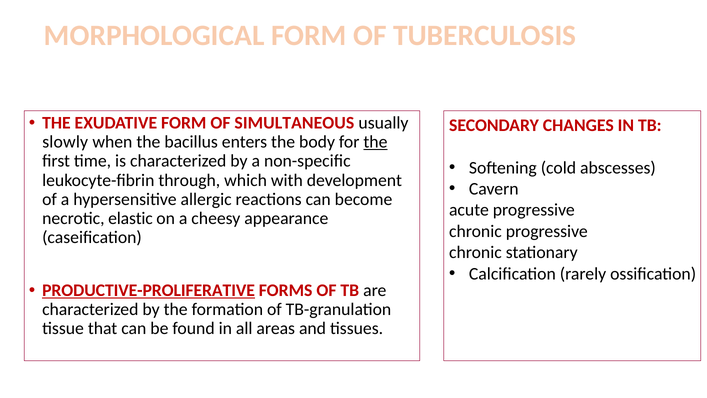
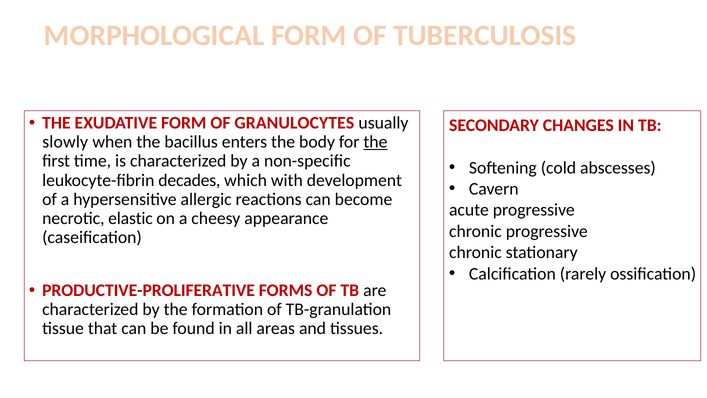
SIMULTANEOUS: SIMULTANEOUS -> GRANULOCYTES
through: through -> decades
PRODUCTIVE-PROLIFERATIVE underline: present -> none
